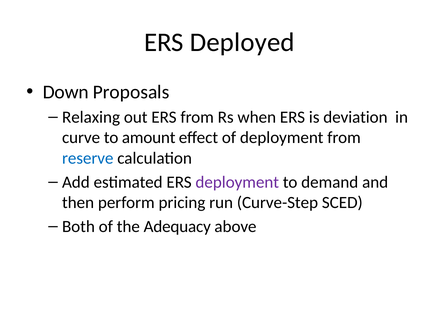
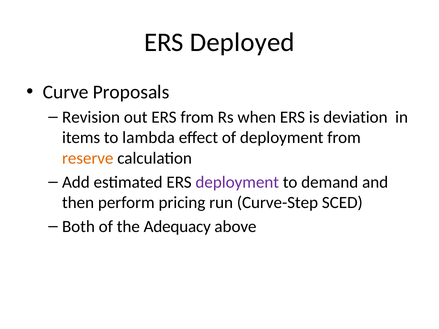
Down: Down -> Curve
Relaxing: Relaxing -> Revision
curve: curve -> items
amount: amount -> lambda
reserve colour: blue -> orange
